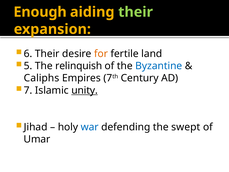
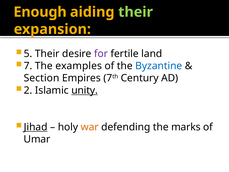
6: 6 -> 5
for colour: orange -> purple
5: 5 -> 7
relinquish: relinquish -> examples
Caliphs: Caliphs -> Section
7: 7 -> 2
Jihad underline: none -> present
war colour: blue -> orange
swept: swept -> marks
